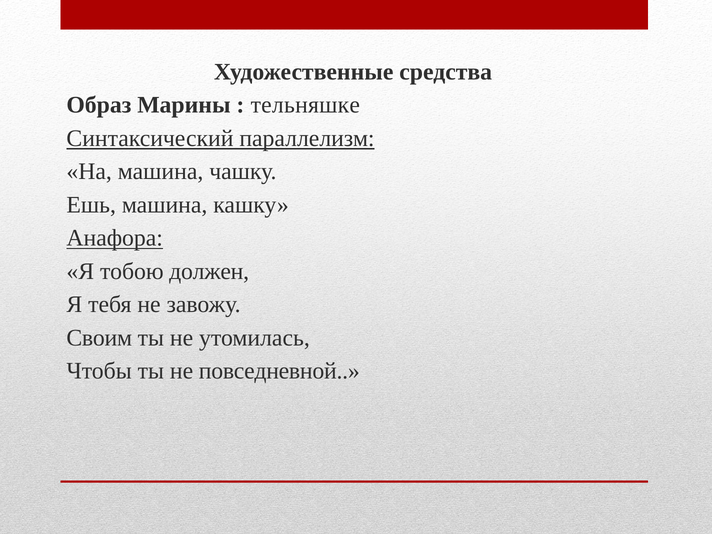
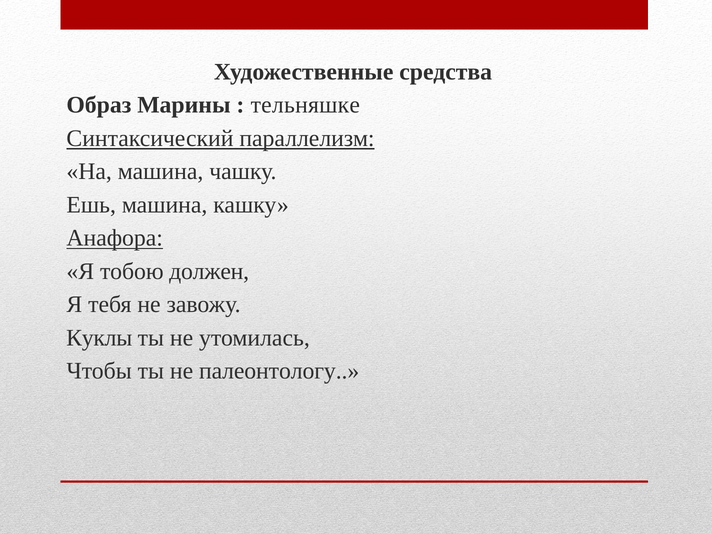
Своим: Своим -> Куклы
повседневной: повседневной -> палеонтологу
